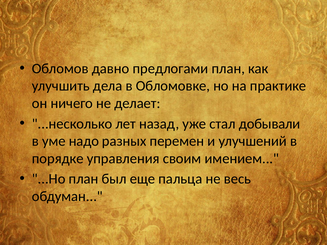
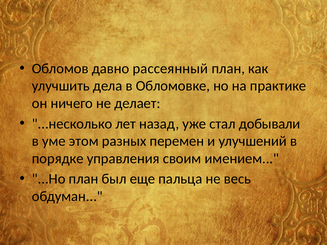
предлогами: предлогами -> рассеянный
надо: надо -> этом
